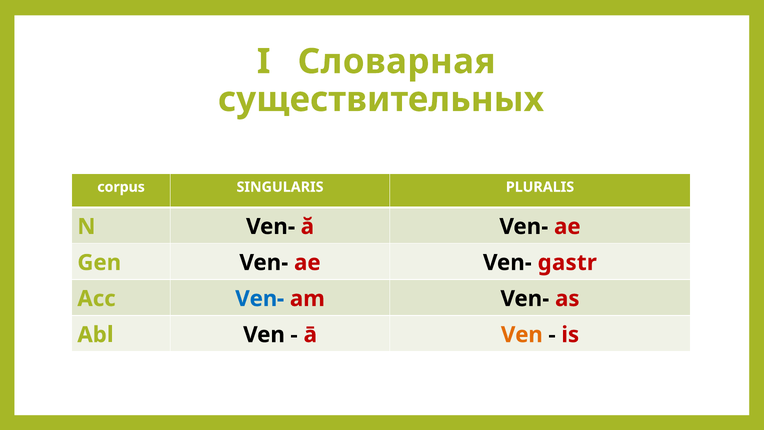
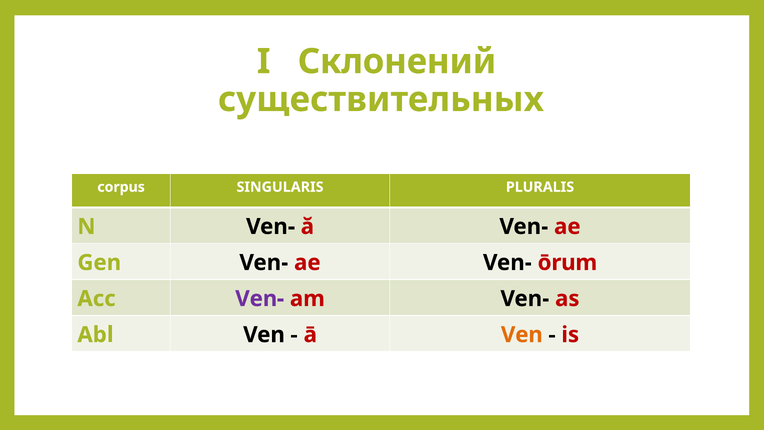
Словарная: Словарная -> Склонений
gastr: gastr -> ōrum
Ven- at (260, 299) colour: blue -> purple
